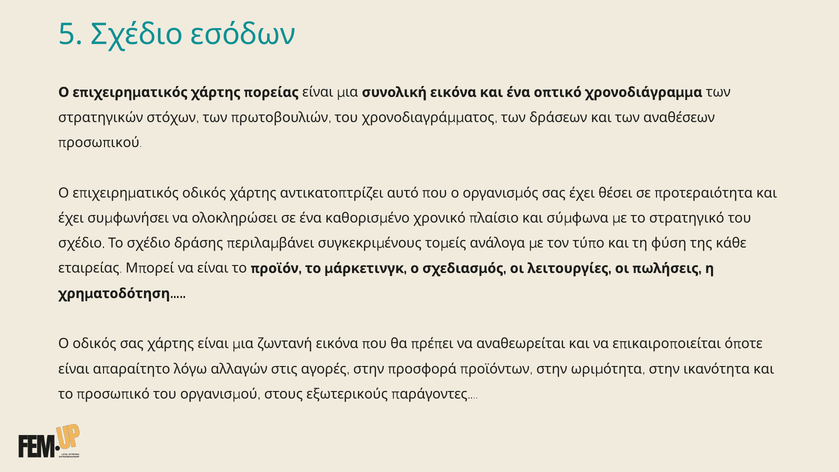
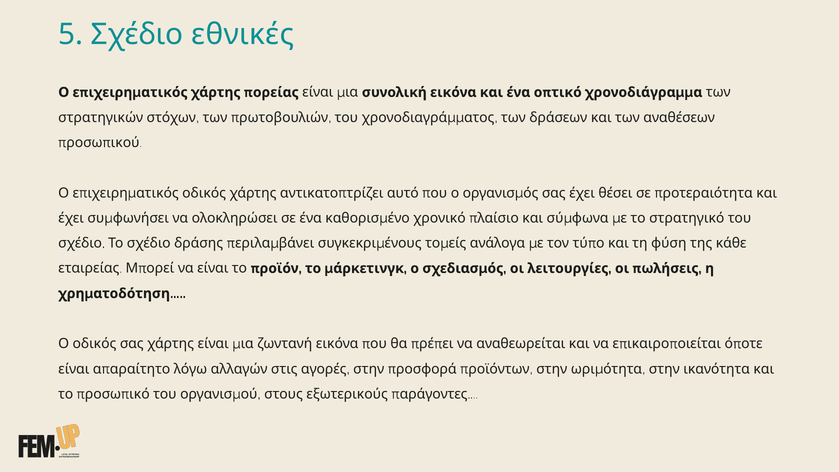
εσόδων: εσόδων -> εθνικές
